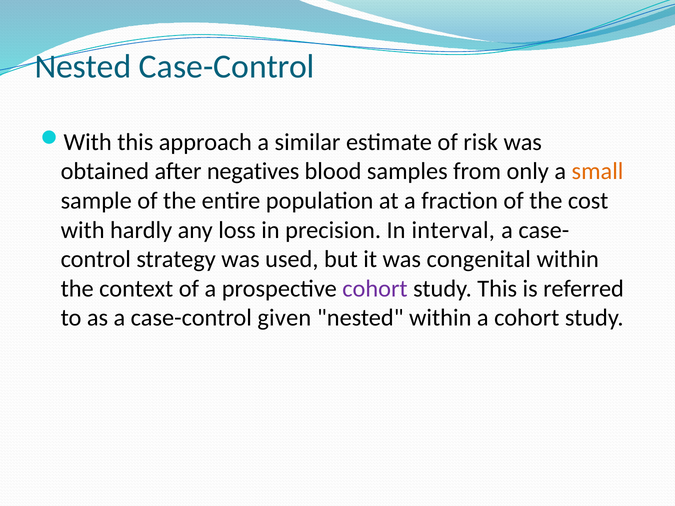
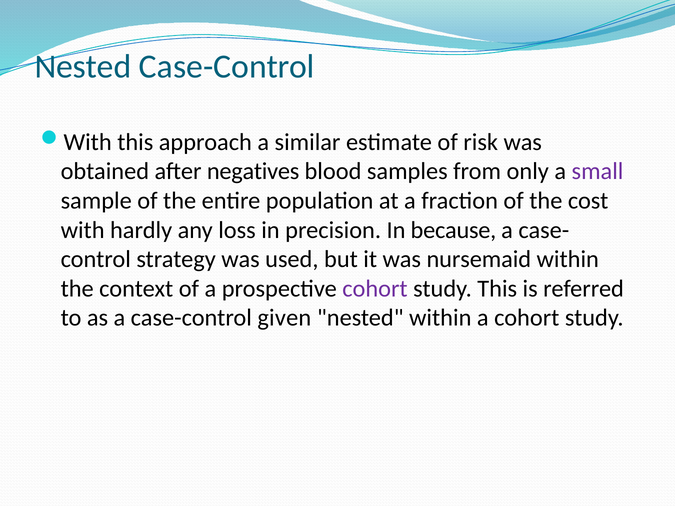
small colour: orange -> purple
interval: interval -> because
congenital: congenital -> nursemaid
